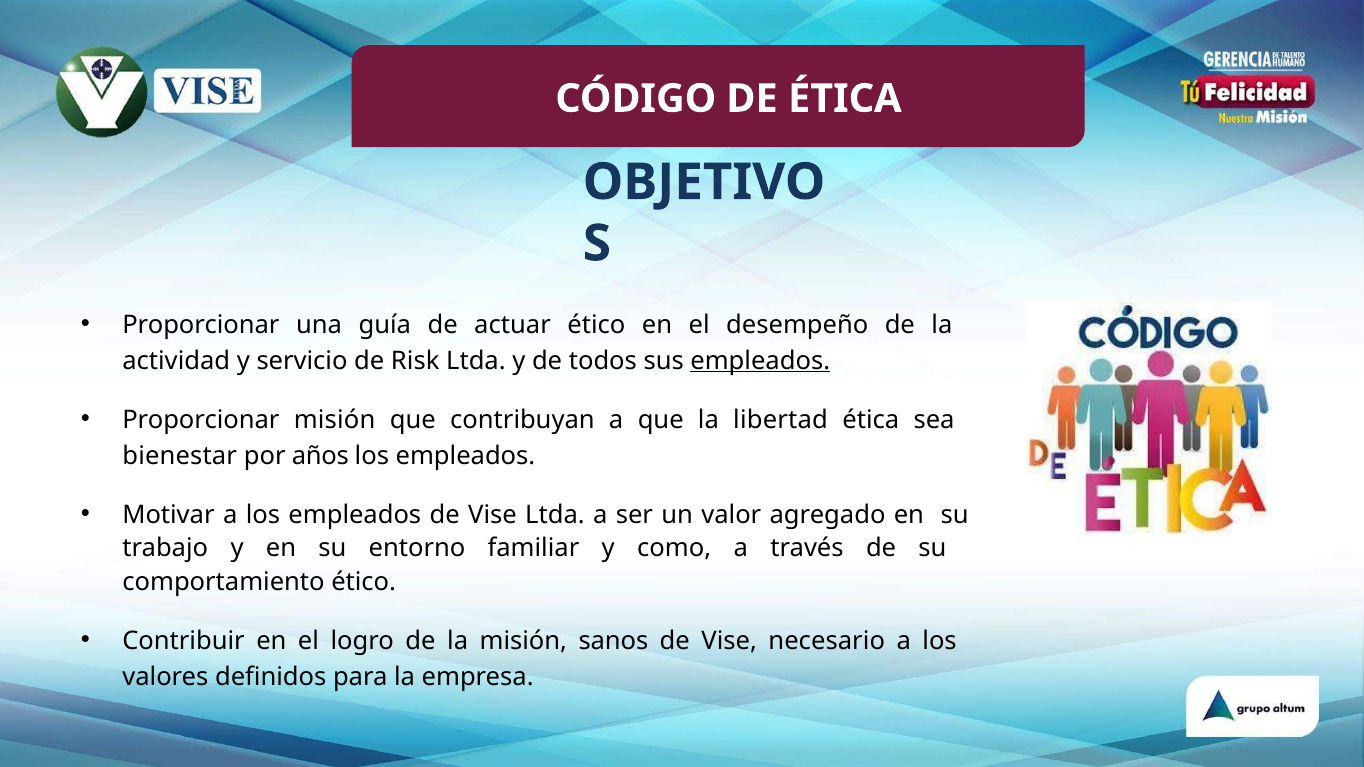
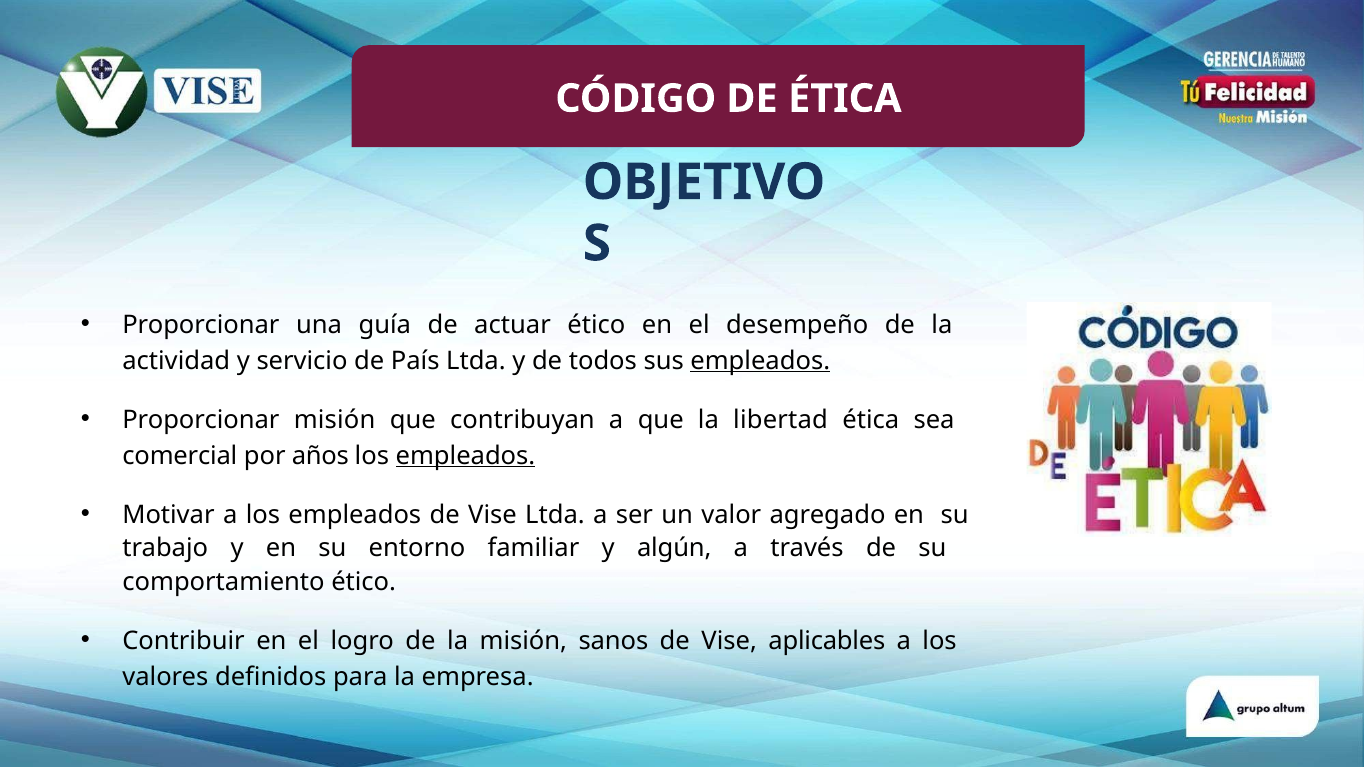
Risk: Risk -> País
bienestar: bienestar -> comercial
empleados at (465, 456) underline: none -> present
como: como -> algún
necesario: necesario -> aplicables
